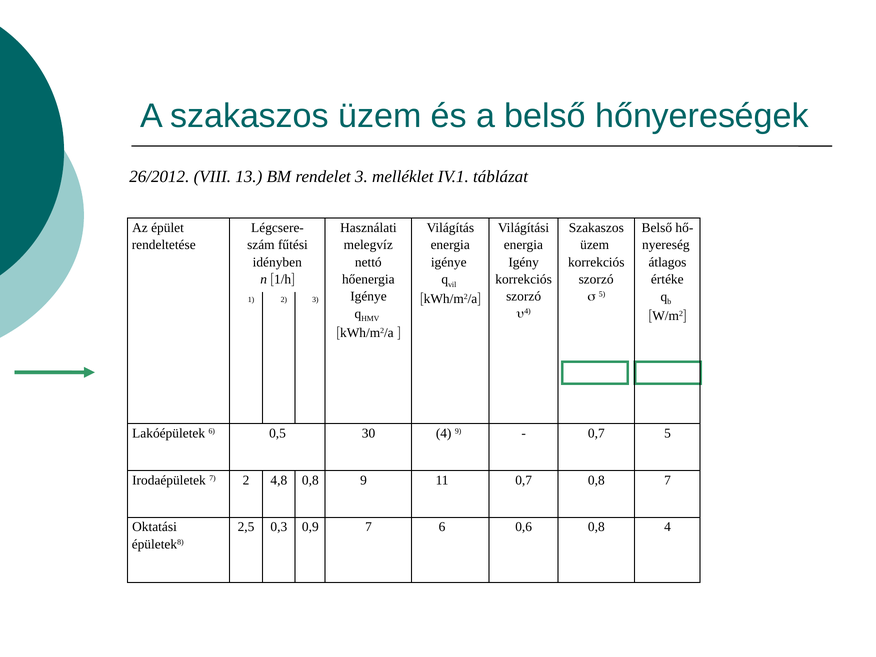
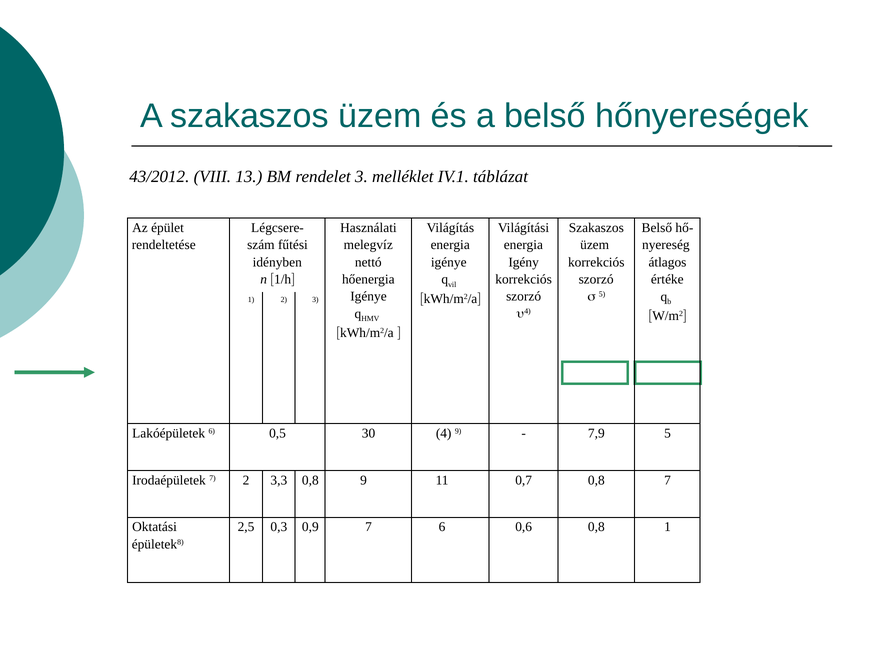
26/2012: 26/2012 -> 43/2012
0,7 at (596, 433): 0,7 -> 7,9
4,8: 4,8 -> 3,3
0,8 4: 4 -> 1
